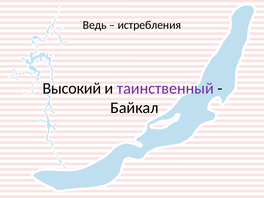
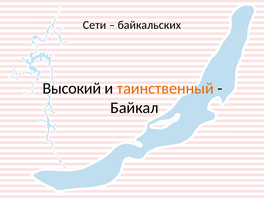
Ведь: Ведь -> Сети
истребления: истребления -> байкальских
таинственный colour: purple -> orange
